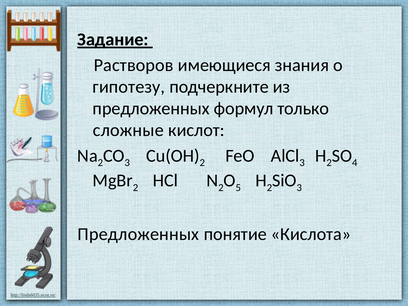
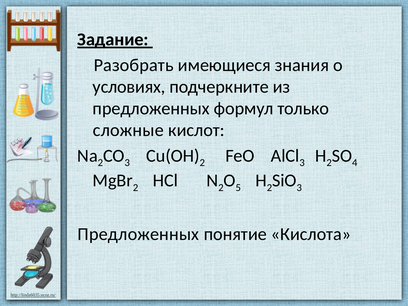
Растворов: Растворов -> Разобрать
гипотезу: гипотезу -> условиях
